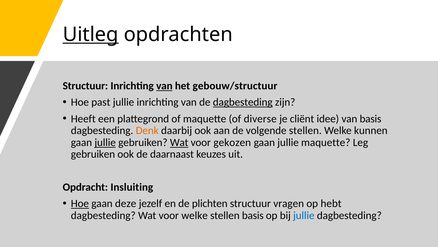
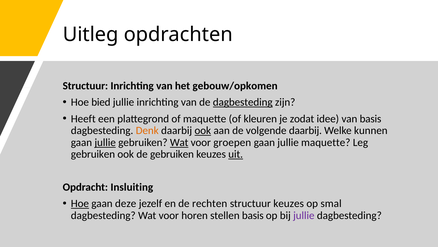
Uitleg underline: present -> none
van at (164, 86) underline: present -> none
gebouw/structuur: gebouw/structuur -> gebouw/opkomen
past: past -> bied
diverse: diverse -> kleuren
cliënt: cliënt -> zodat
ook at (203, 130) underline: none -> present
volgende stellen: stellen -> daarbij
gekozen: gekozen -> groepen
de daarnaast: daarnaast -> gebruiken
uit underline: none -> present
plichten: plichten -> rechten
structuur vragen: vragen -> keuzes
hebt: hebt -> smal
voor welke: welke -> horen
jullie at (304, 215) colour: blue -> purple
